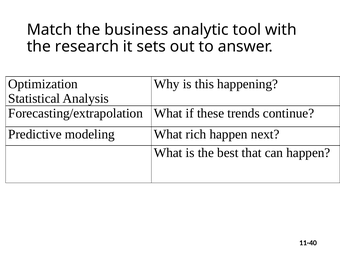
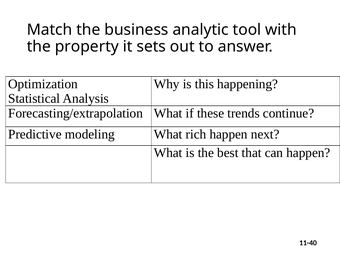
research: research -> property
